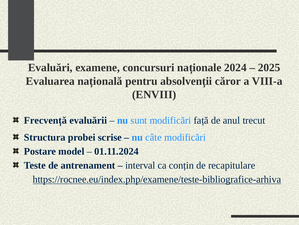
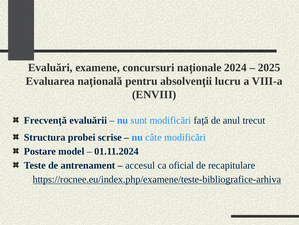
căror: căror -> lucru
interval: interval -> accesul
conțin: conțin -> oficial
